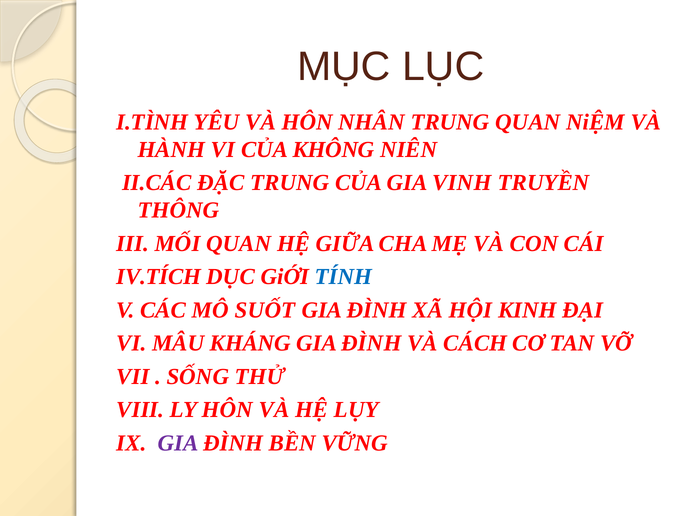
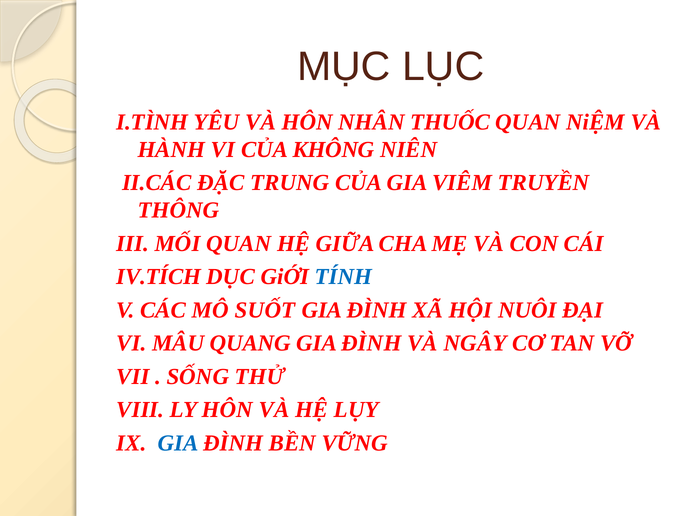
NHÂN TRUNG: TRUNG -> THUỐC
VINH: VINH -> VIÊM
KINH: KINH -> NUÔI
KHÁNG: KHÁNG -> QUANG
CÁCH: CÁCH -> NGÂY
GIA at (178, 444) colour: purple -> blue
